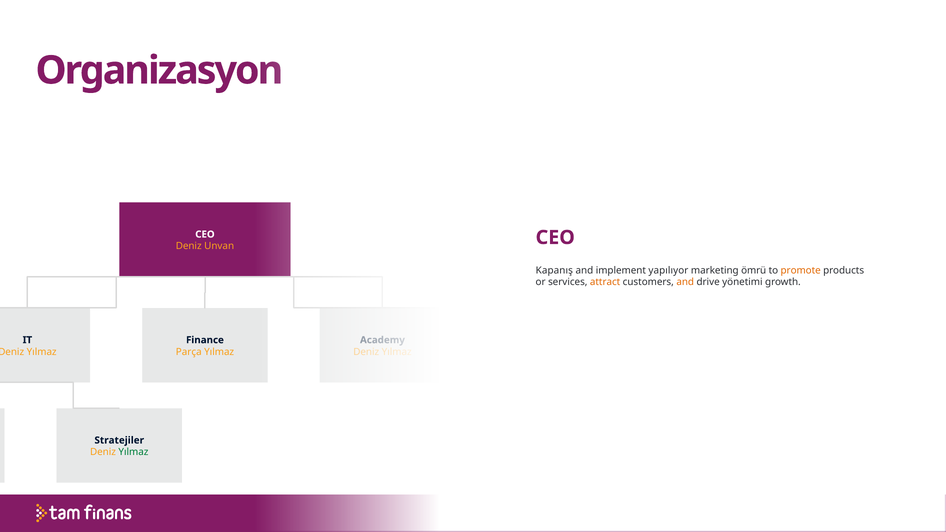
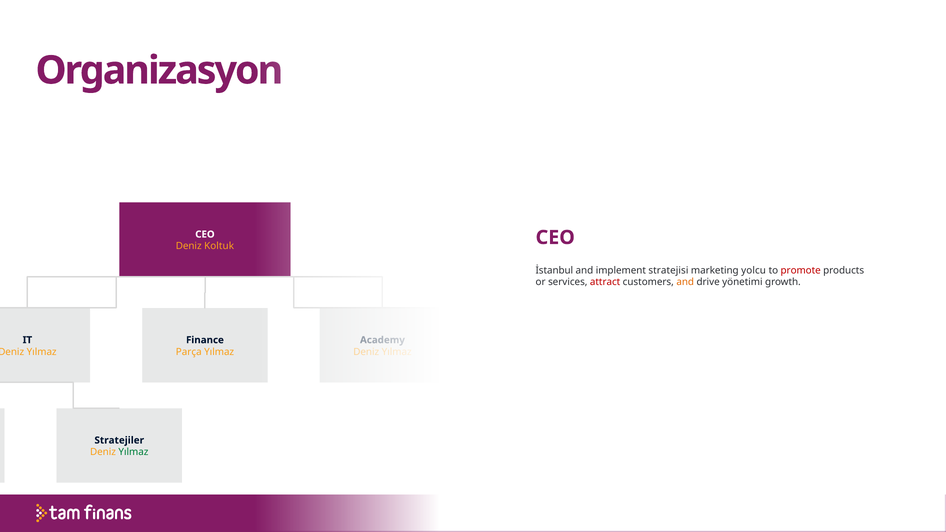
Unvan: Unvan -> Koltuk
Kapanış: Kapanış -> İstanbul
yapılıyor: yapılıyor -> stratejisi
ömrü: ömrü -> yolcu
promote colour: orange -> red
attract colour: orange -> red
